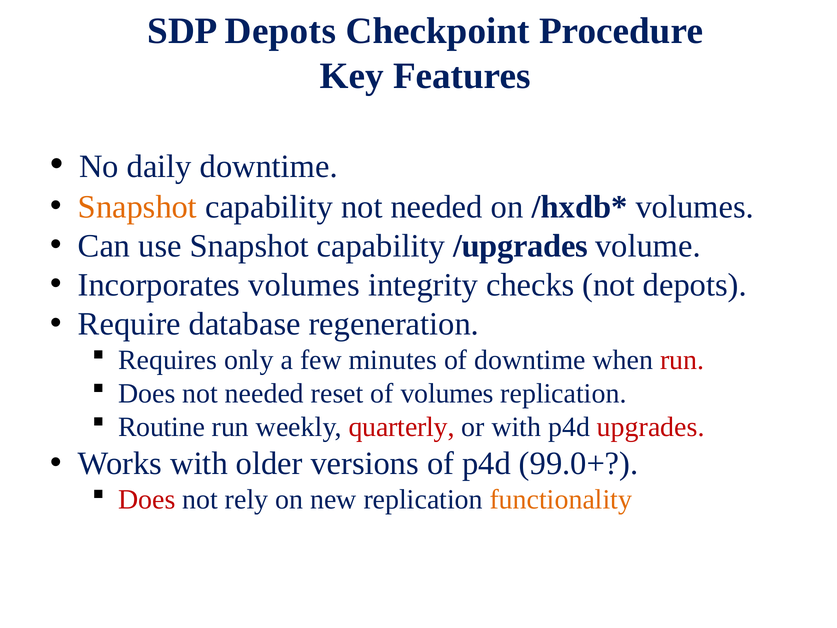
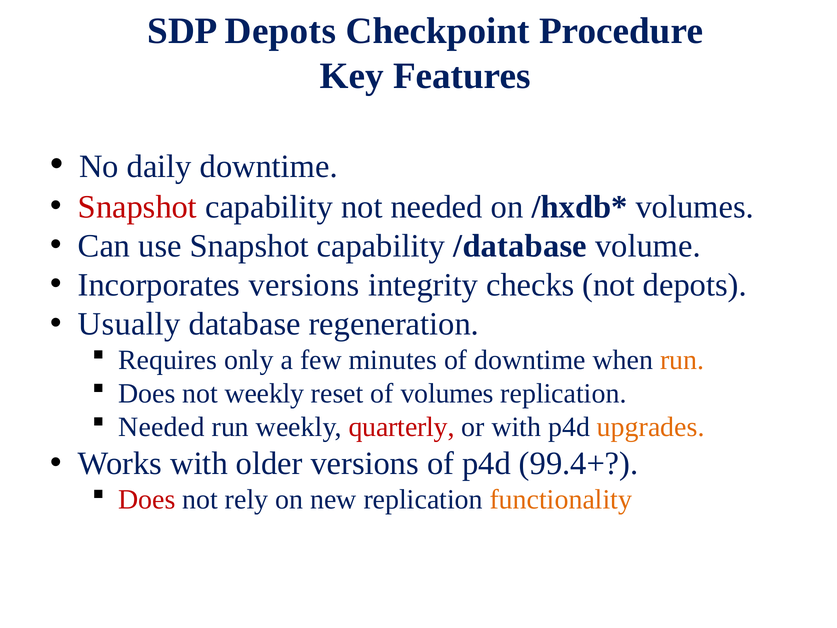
Snapshot at (137, 207) colour: orange -> red
/upgrades: /upgrades -> /database
Incorporates volumes: volumes -> versions
Require: Require -> Usually
run at (682, 360) colour: red -> orange
Does not needed: needed -> weekly
Routine at (162, 427): Routine -> Needed
upgrades colour: red -> orange
99.0+: 99.0+ -> 99.4+
